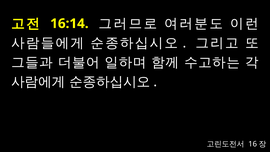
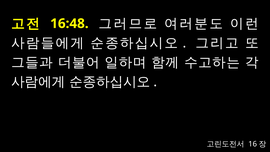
16:14: 16:14 -> 16:48
